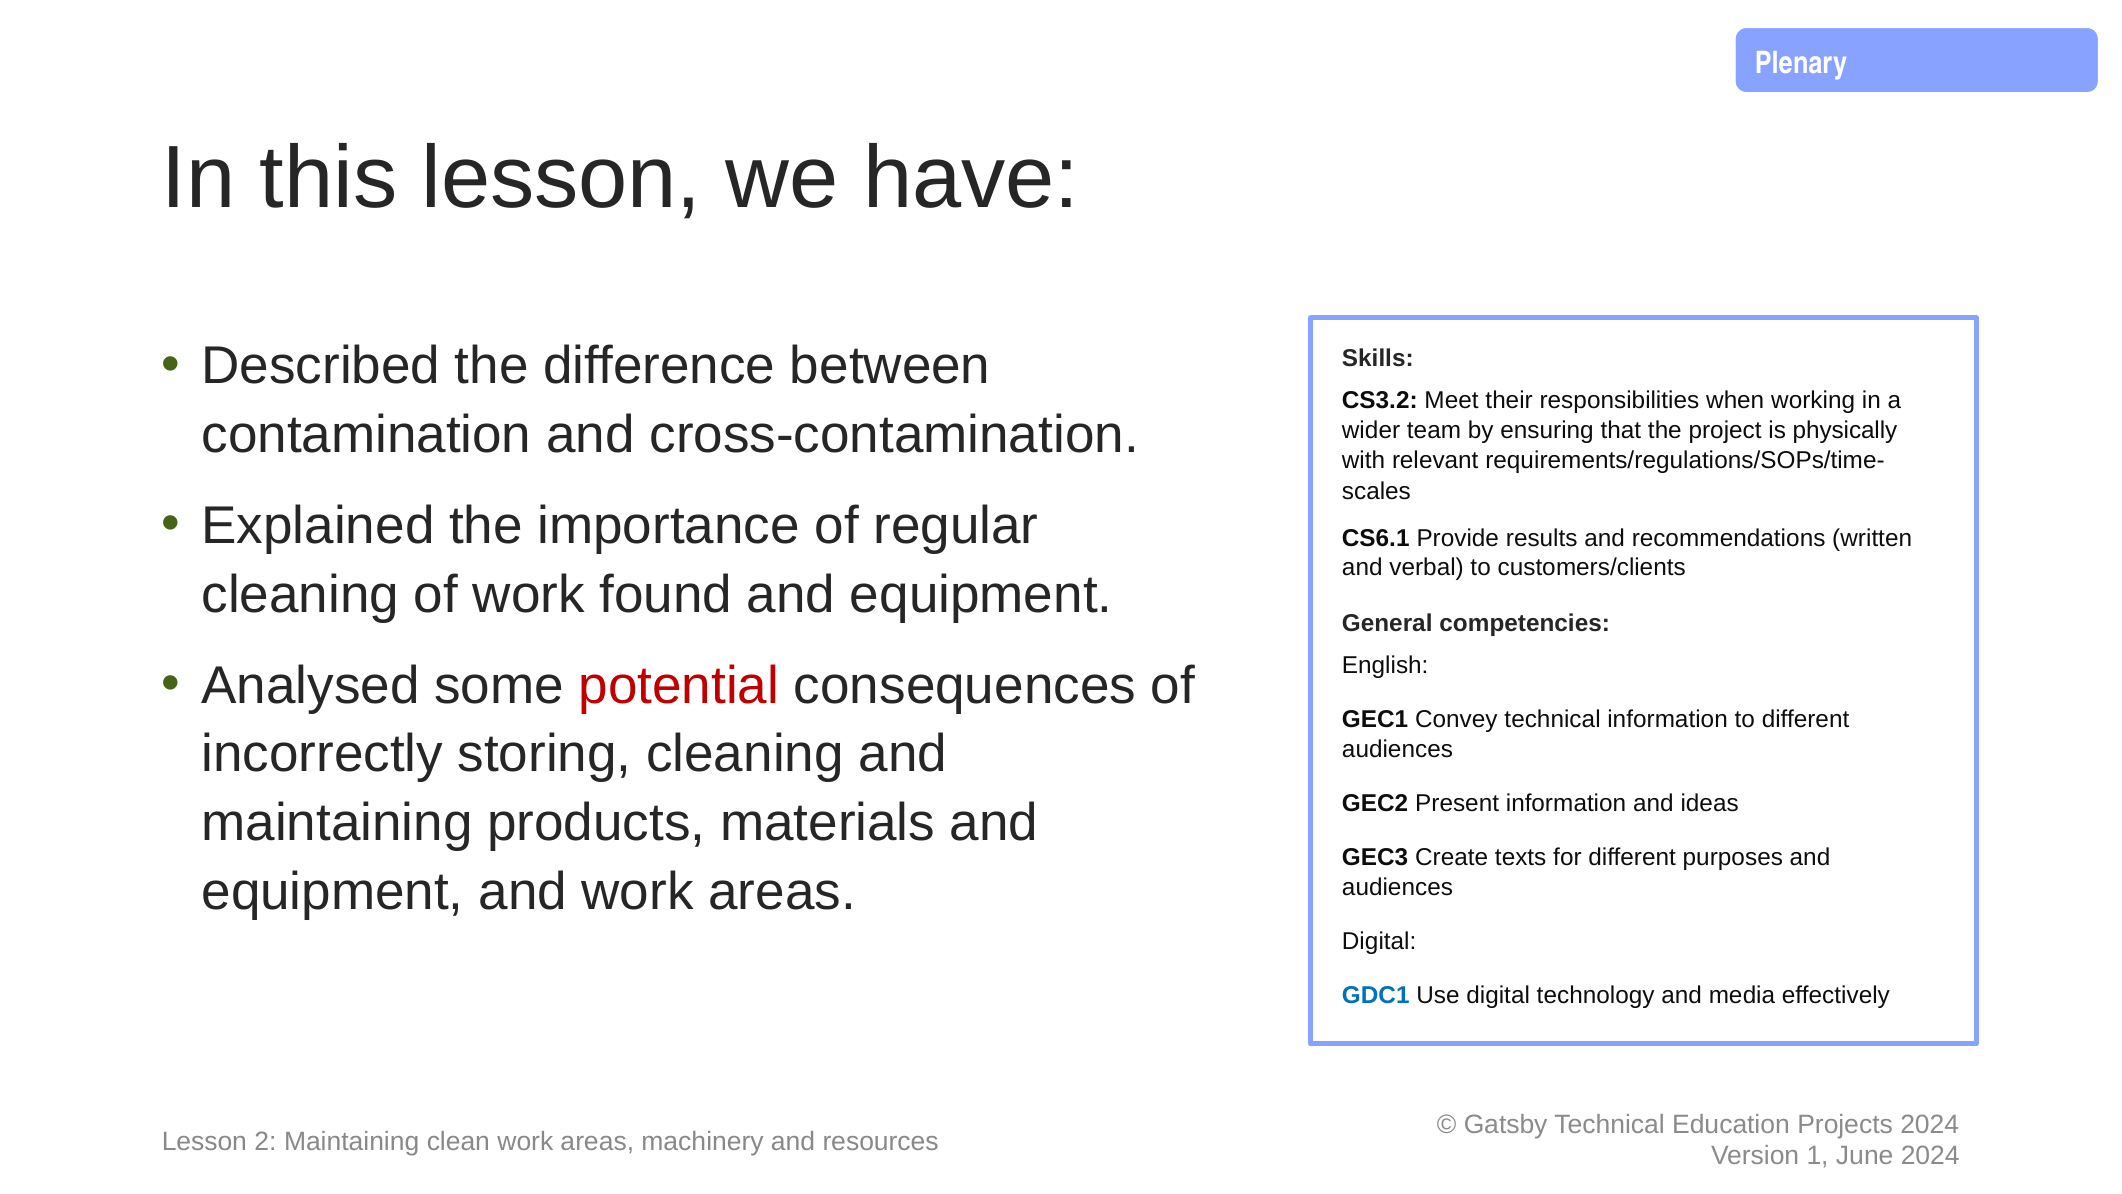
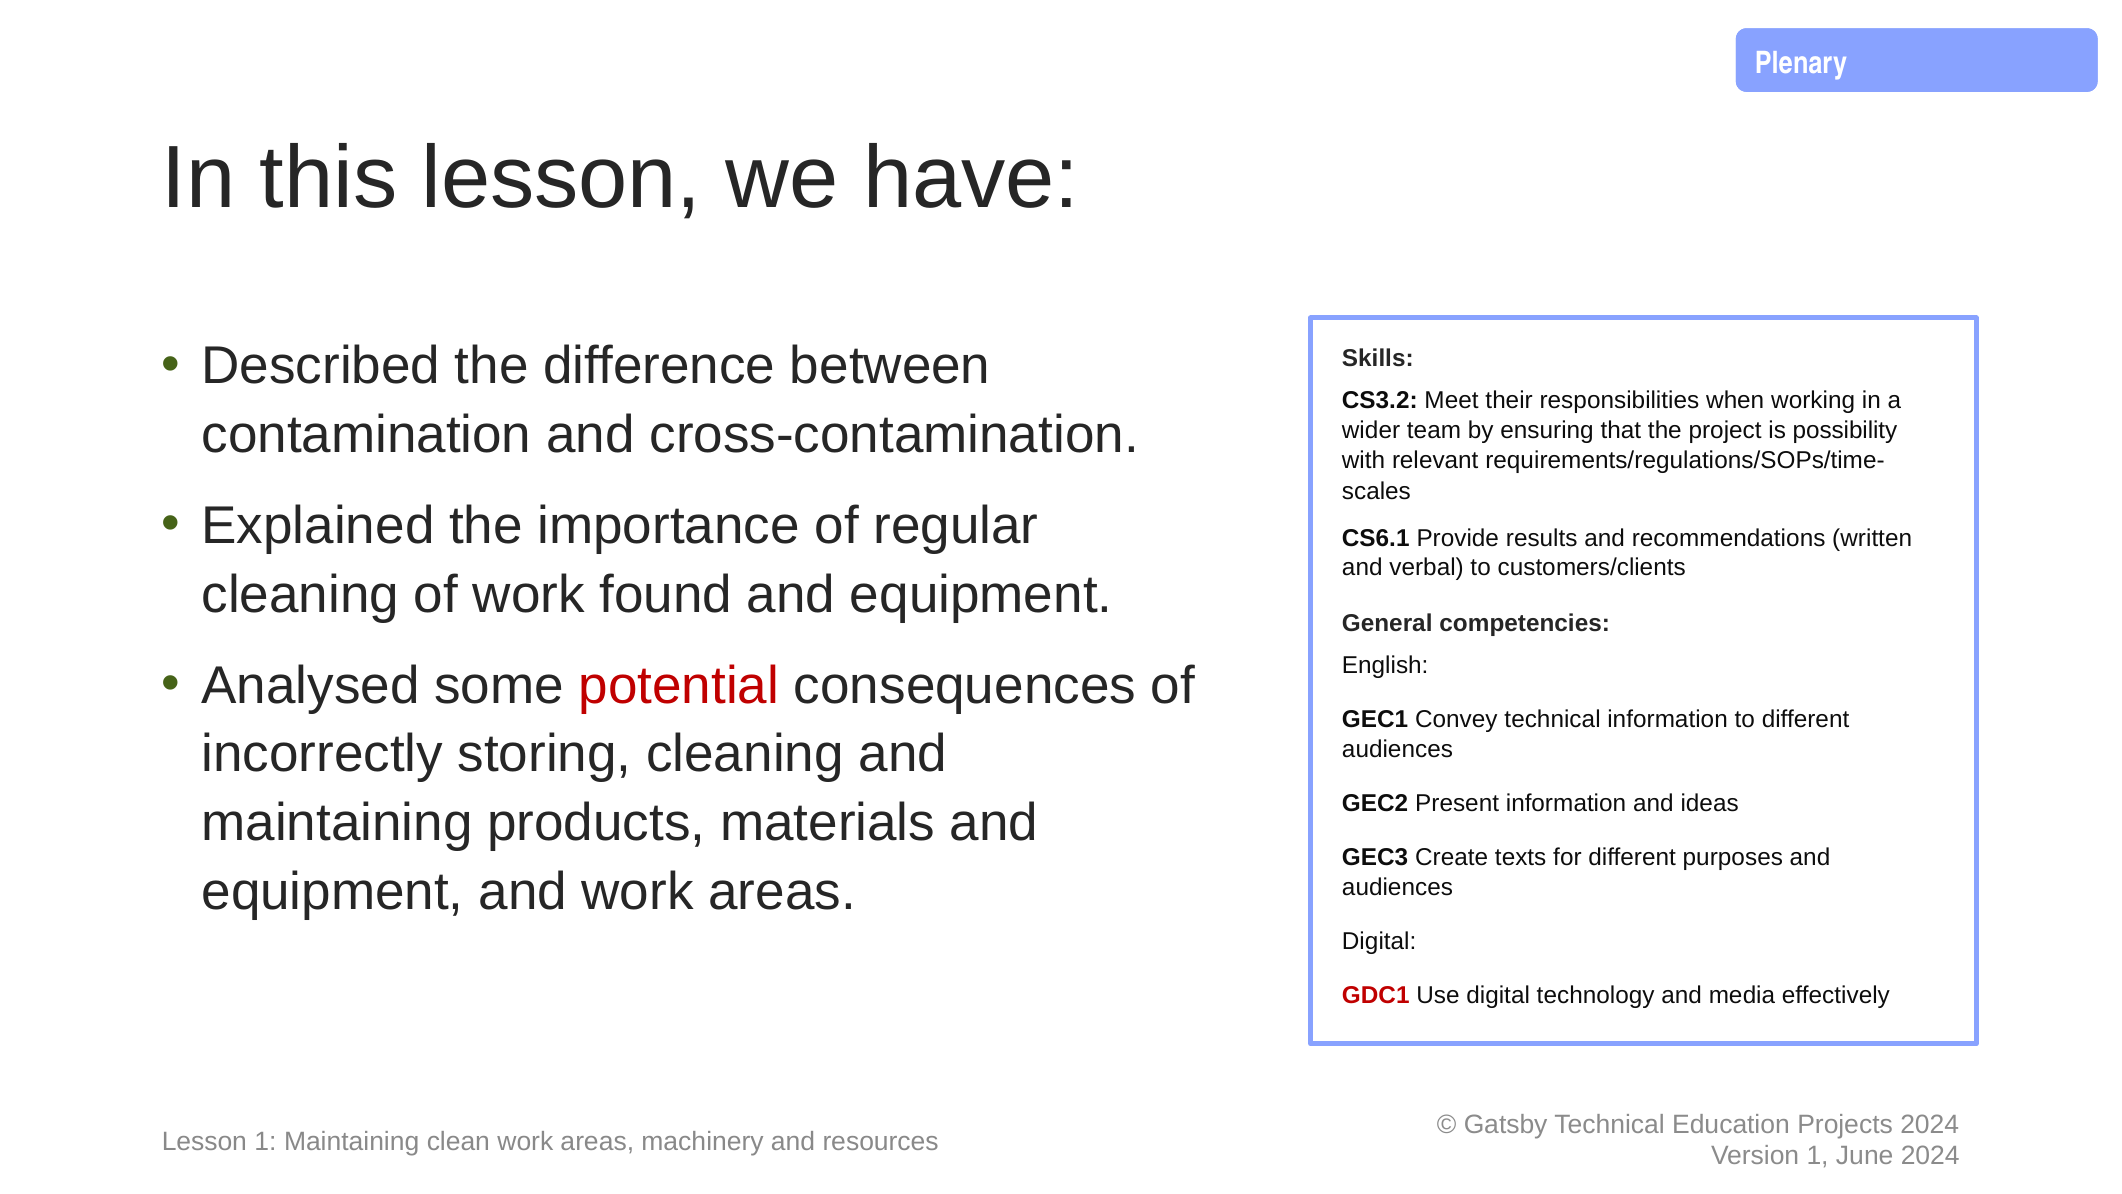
physically: physically -> possibility
GDC1 colour: blue -> red
Lesson 2: 2 -> 1
